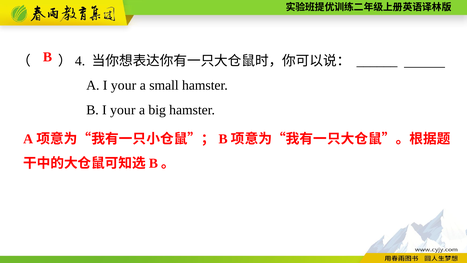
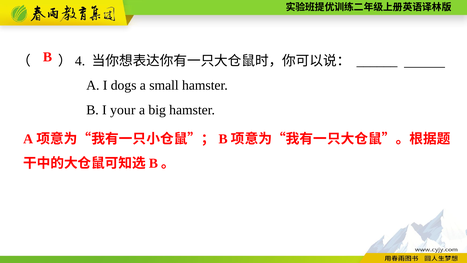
A I your: your -> dogs
